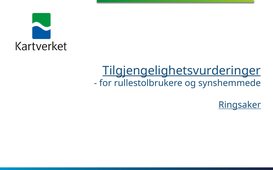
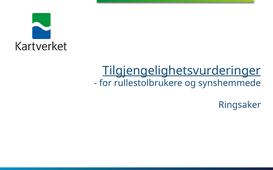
Ringsaker underline: present -> none
